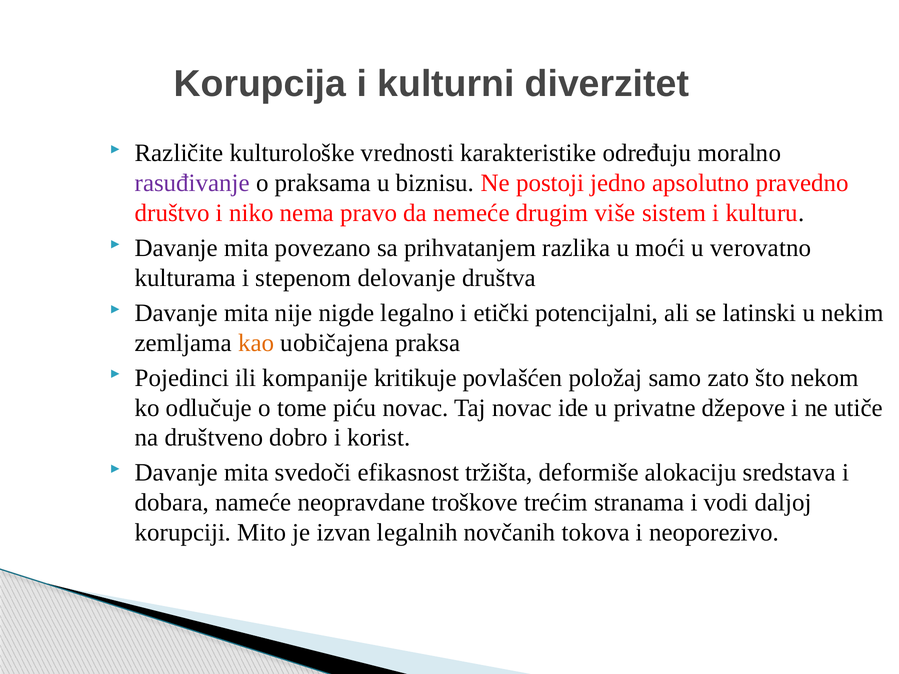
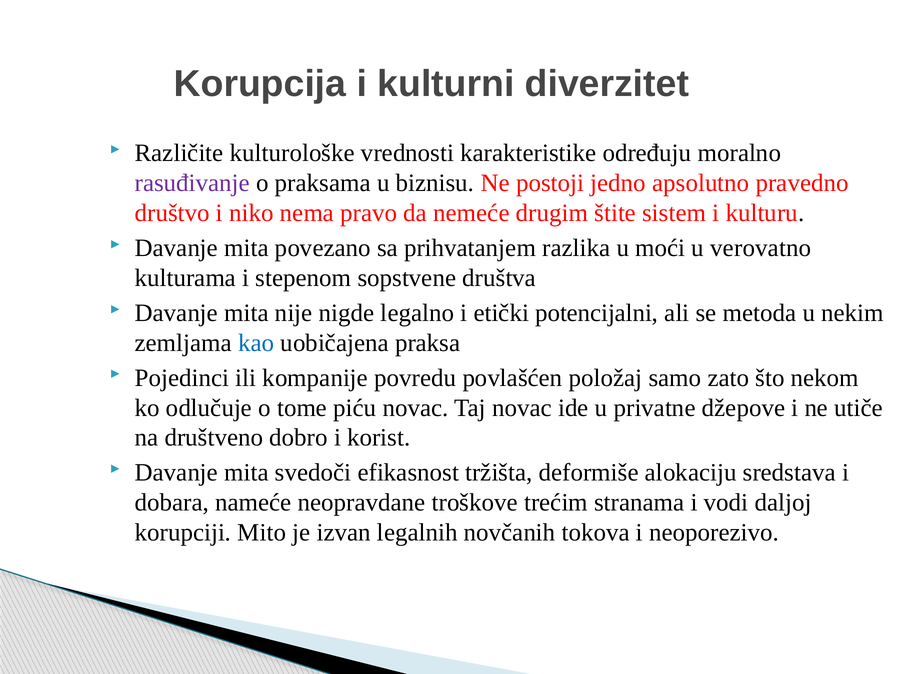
više: više -> štite
delovanje: delovanje -> sopstvene
latinski: latinski -> metoda
kao colour: orange -> blue
kritikuje: kritikuje -> povredu
